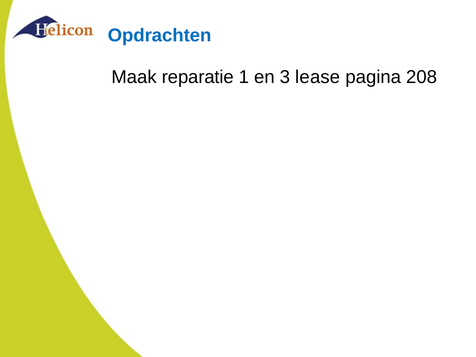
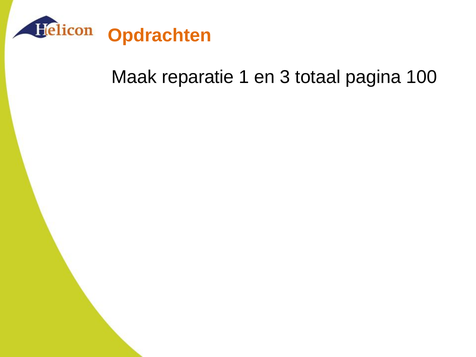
Opdrachten colour: blue -> orange
lease: lease -> totaal
208: 208 -> 100
